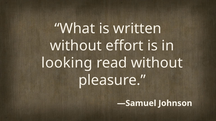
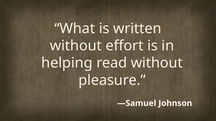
looking: looking -> helping
